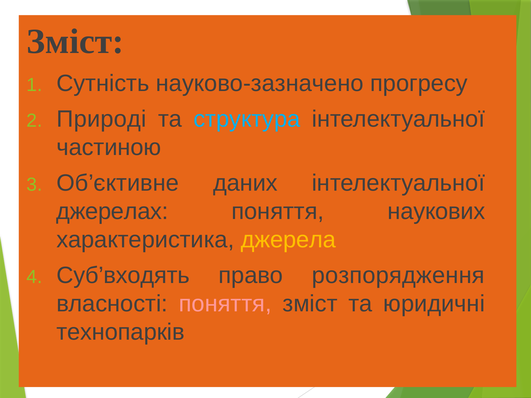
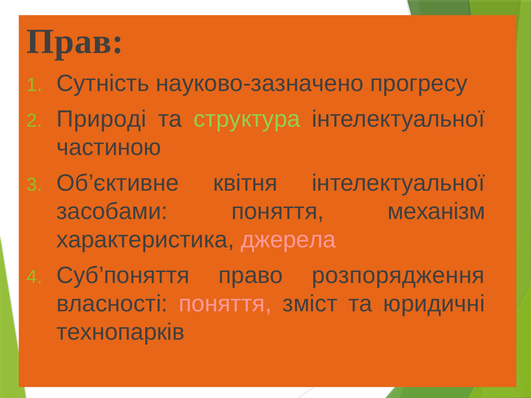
Зміст at (75, 42): Зміст -> Прав
структура colour: light blue -> light green
даних: даних -> квітня
джерелах: джерелах -> засобами
наукових: наукових -> механізм
джерела colour: yellow -> pink
Суб’входять: Суб’входять -> Суб’поняття
